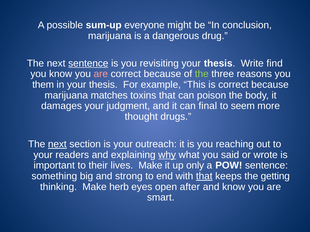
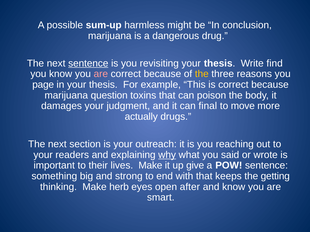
everyone: everyone -> harmless
the at (202, 74) colour: light green -> yellow
them: them -> page
matches: matches -> question
seem: seem -> move
thought: thought -> actually
next at (57, 144) underline: present -> none
only: only -> give
that at (204, 176) underline: present -> none
